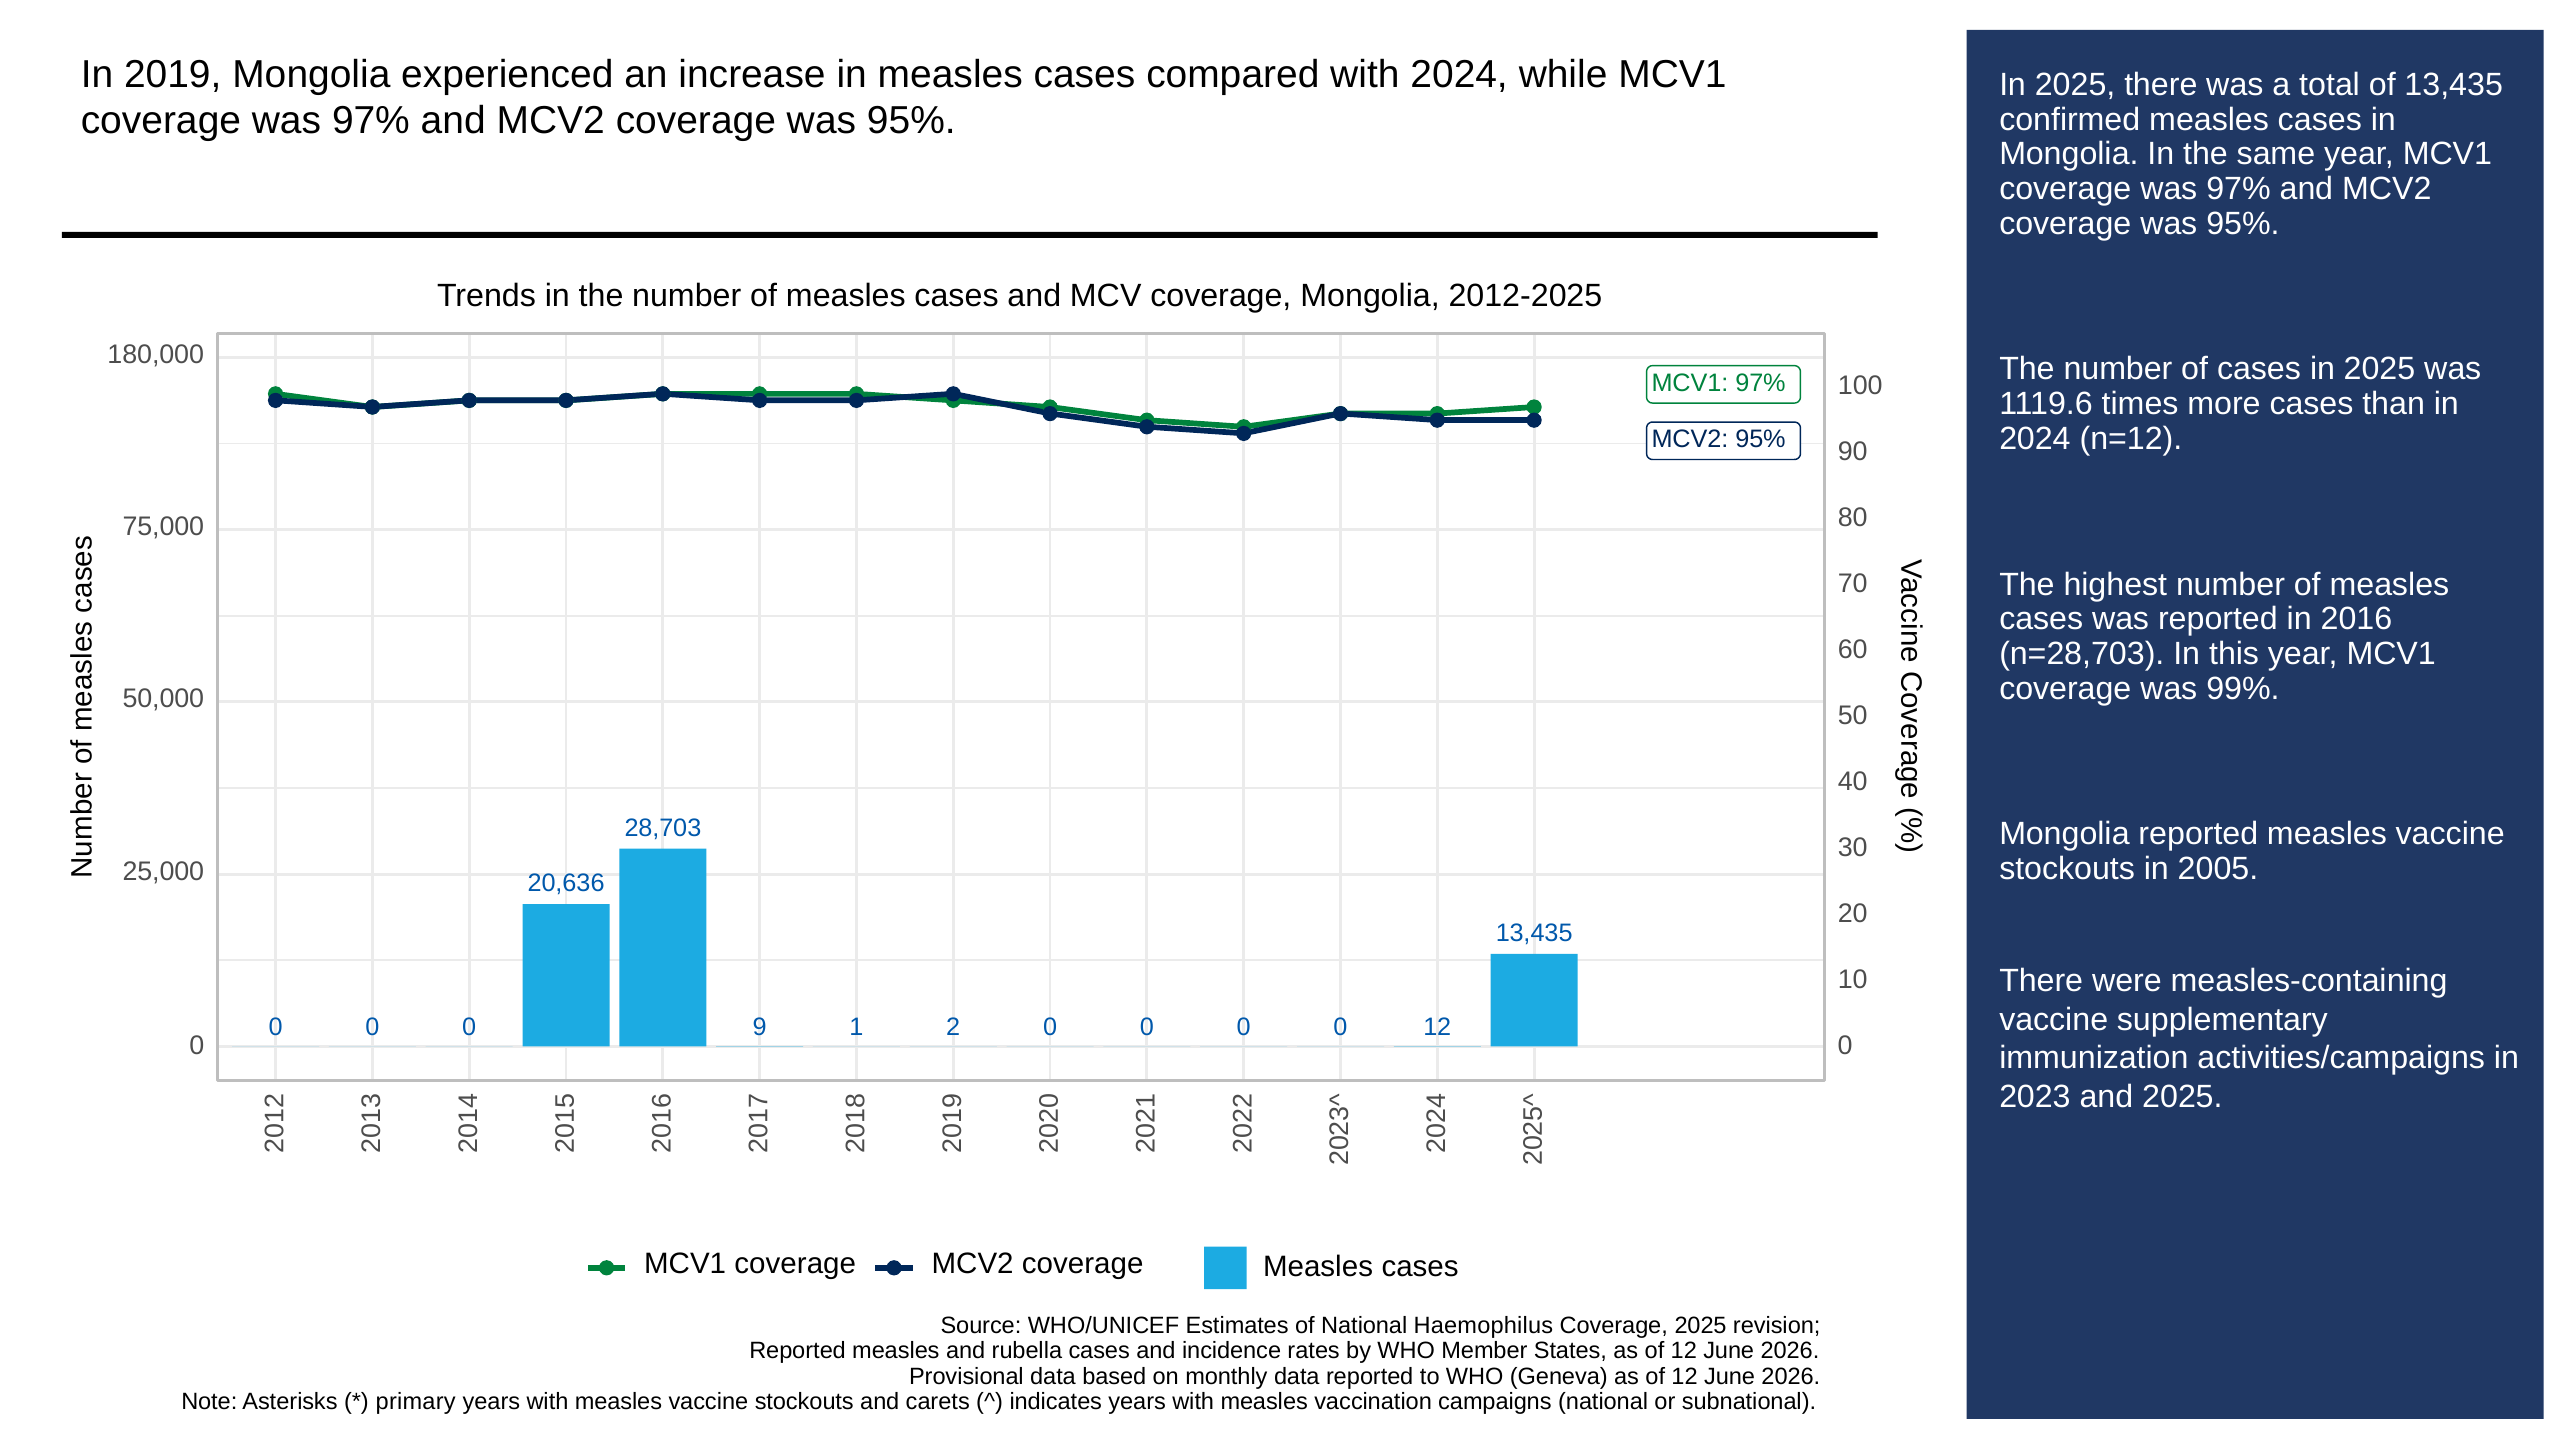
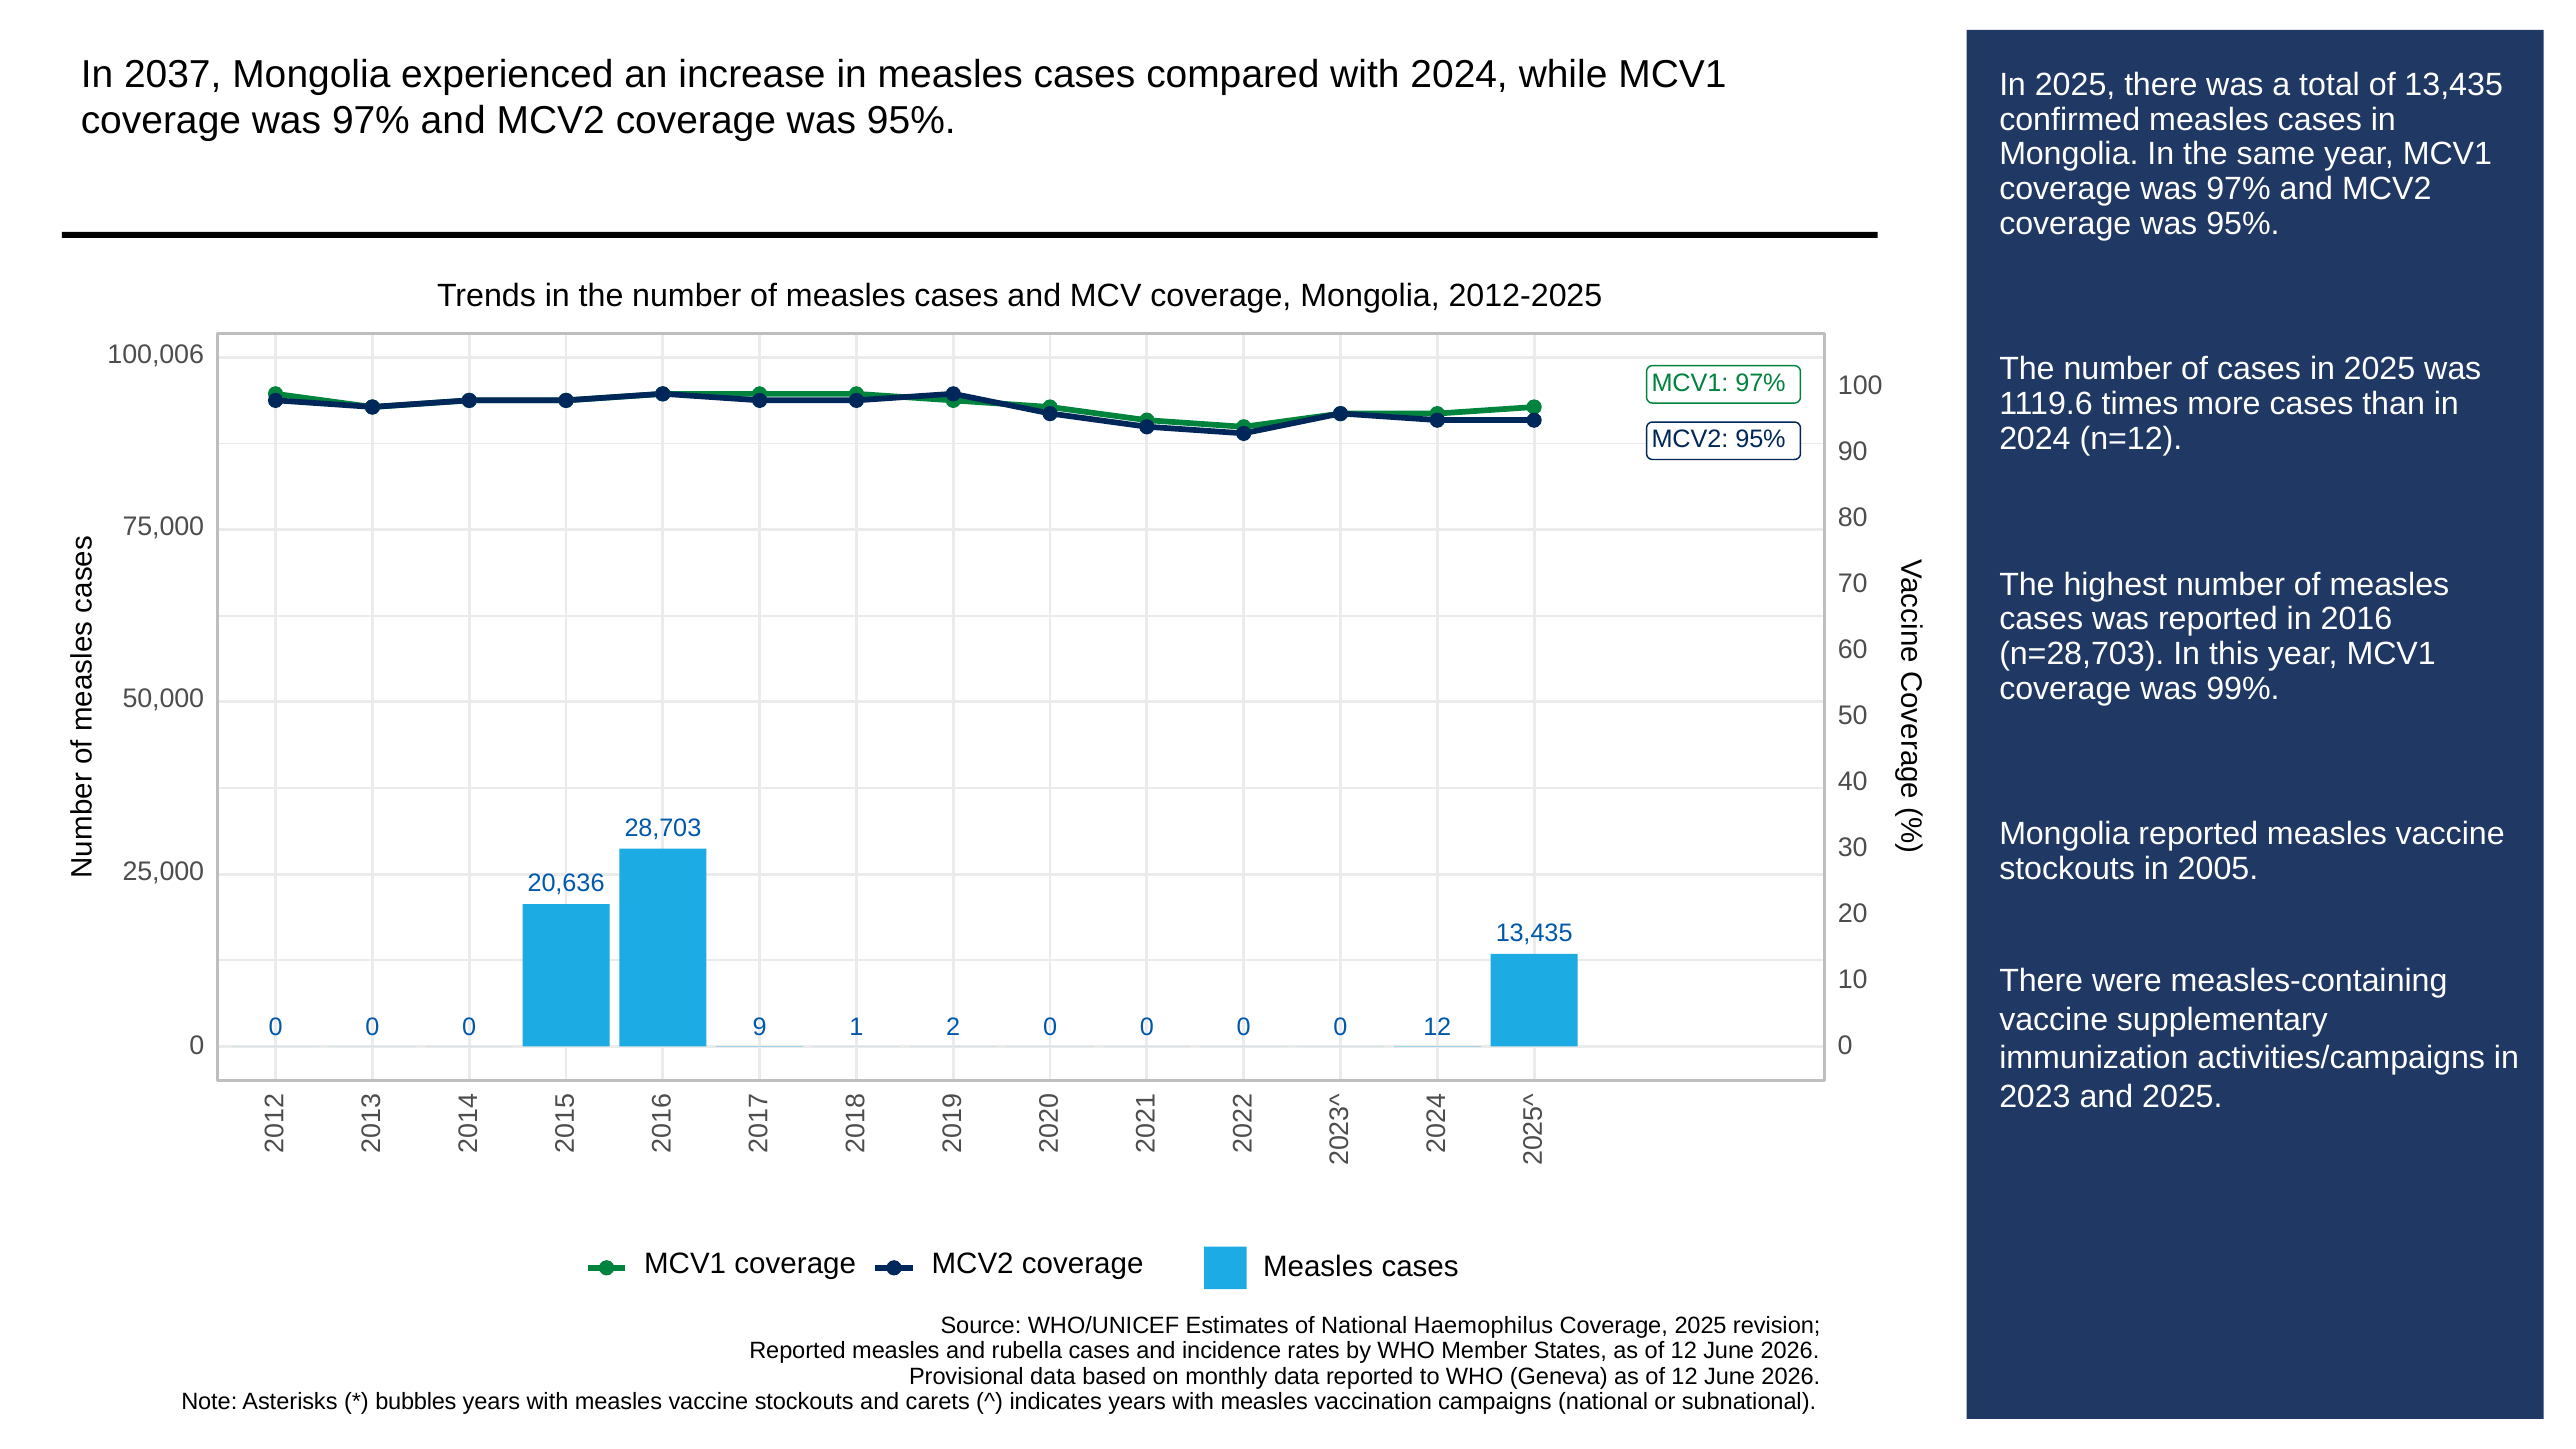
2019: 2019 -> 2037
180,000: 180,000 -> 100,006
primary: primary -> bubbles
